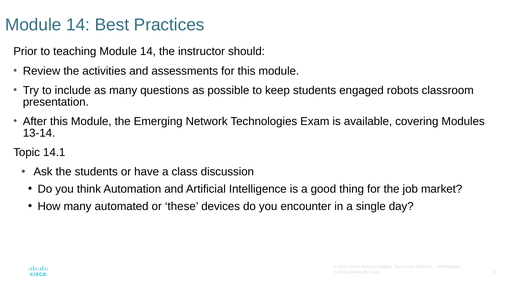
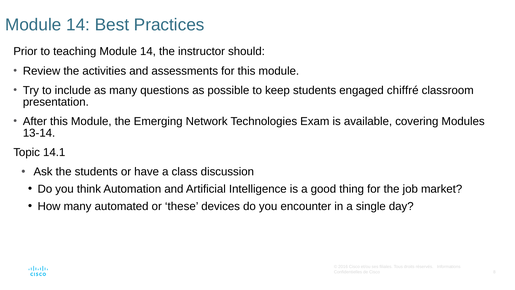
robots: robots -> chiffré
